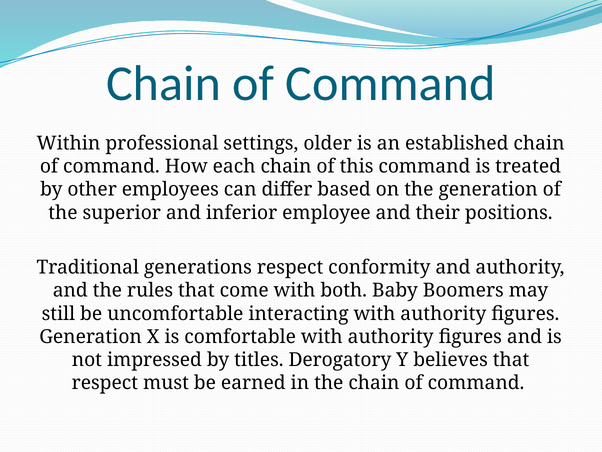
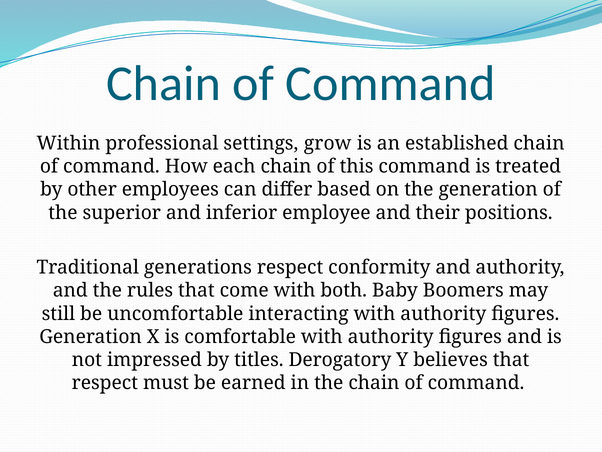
older: older -> grow
